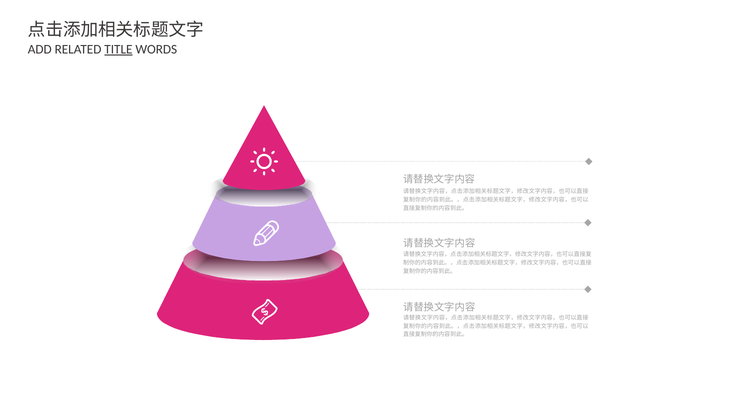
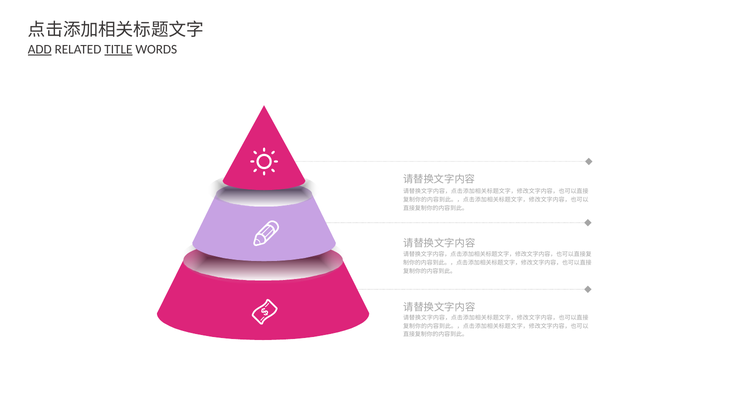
ADD underline: none -> present
